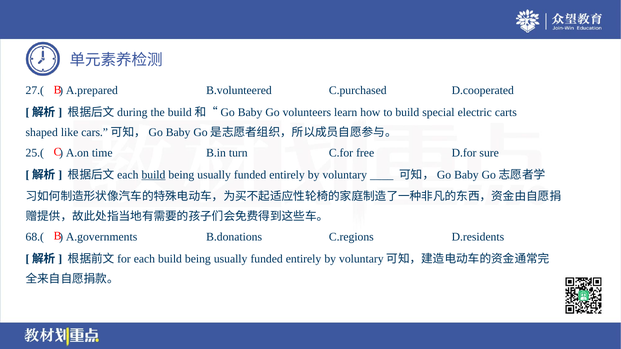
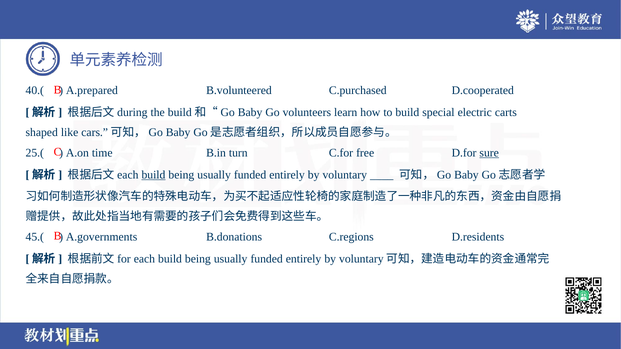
27.(: 27.( -> 40.(
sure underline: none -> present
68.(: 68.( -> 45.(
